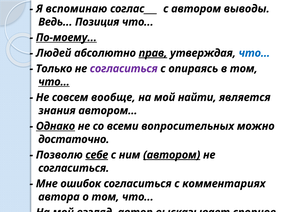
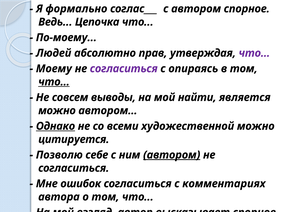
вспоминаю: вспоминаю -> формально
автором выводы: выводы -> спорное
Позиция: Позиция -> Цепочка
По-моему underline: present -> none
прав underline: present -> none
что… at (254, 53) colour: blue -> purple
Только: Только -> Моему
вообще: вообще -> выводы
знания at (57, 110): знания -> можно
вопросительных: вопросительных -> художественной
достаточно: достаточно -> цитируется
себе underline: present -> none
